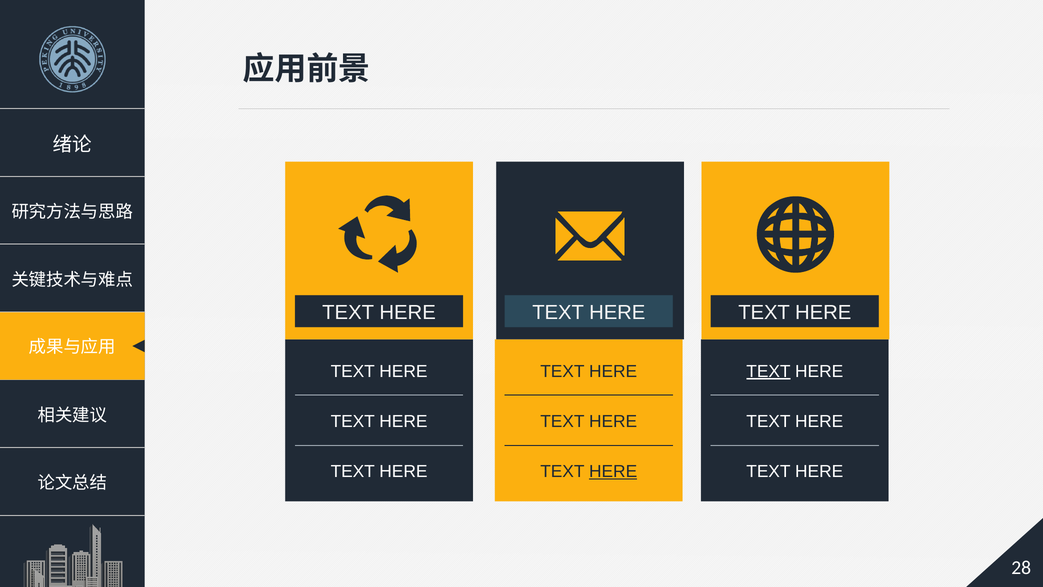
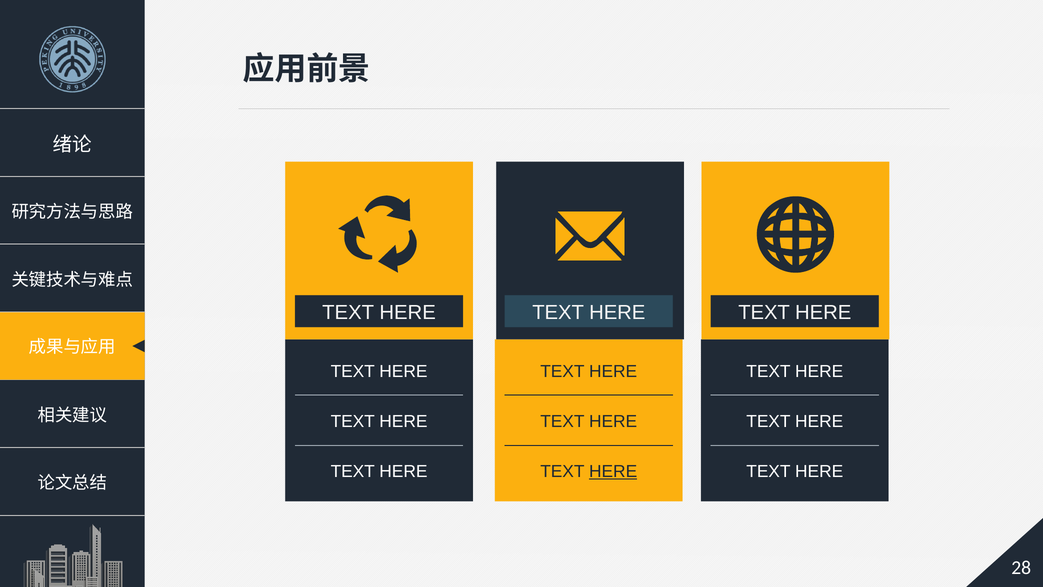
TEXT at (768, 371) underline: present -> none
